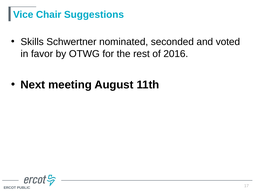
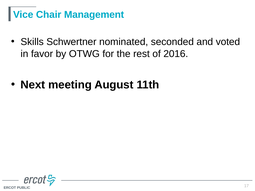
Suggestions: Suggestions -> Management
